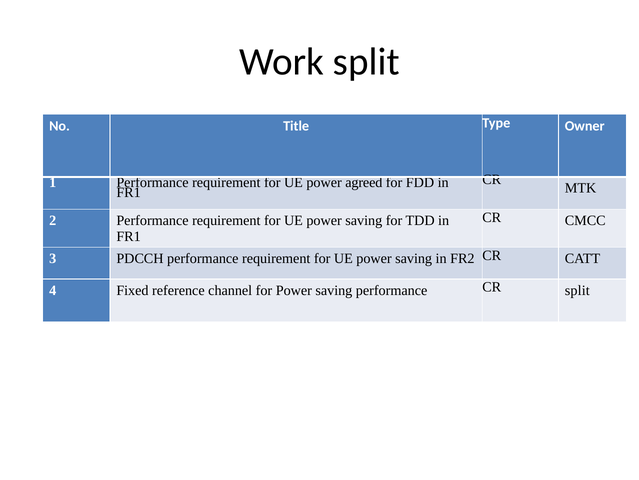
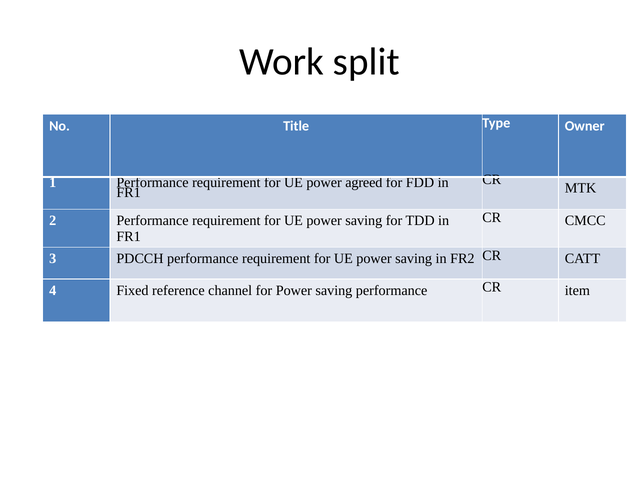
CR split: split -> item
